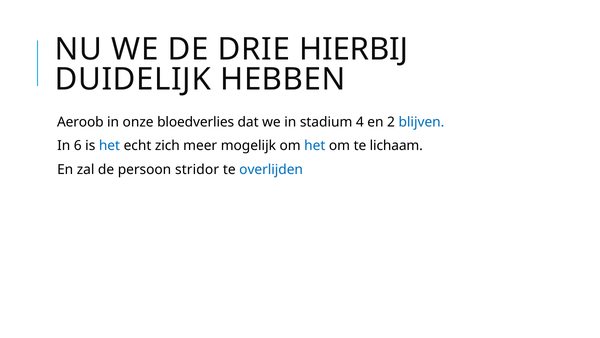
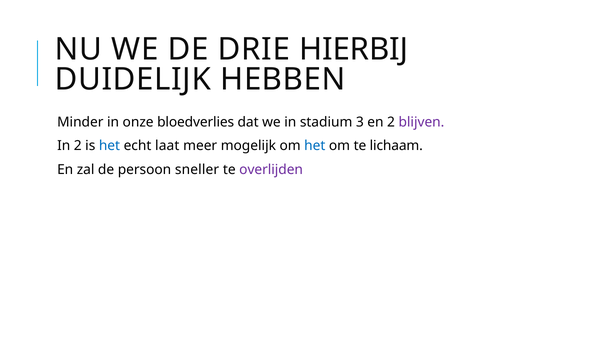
Aeroob: Aeroob -> Minder
4: 4 -> 3
blijven colour: blue -> purple
In 6: 6 -> 2
zich: zich -> laat
stridor: stridor -> sneller
overlijden colour: blue -> purple
